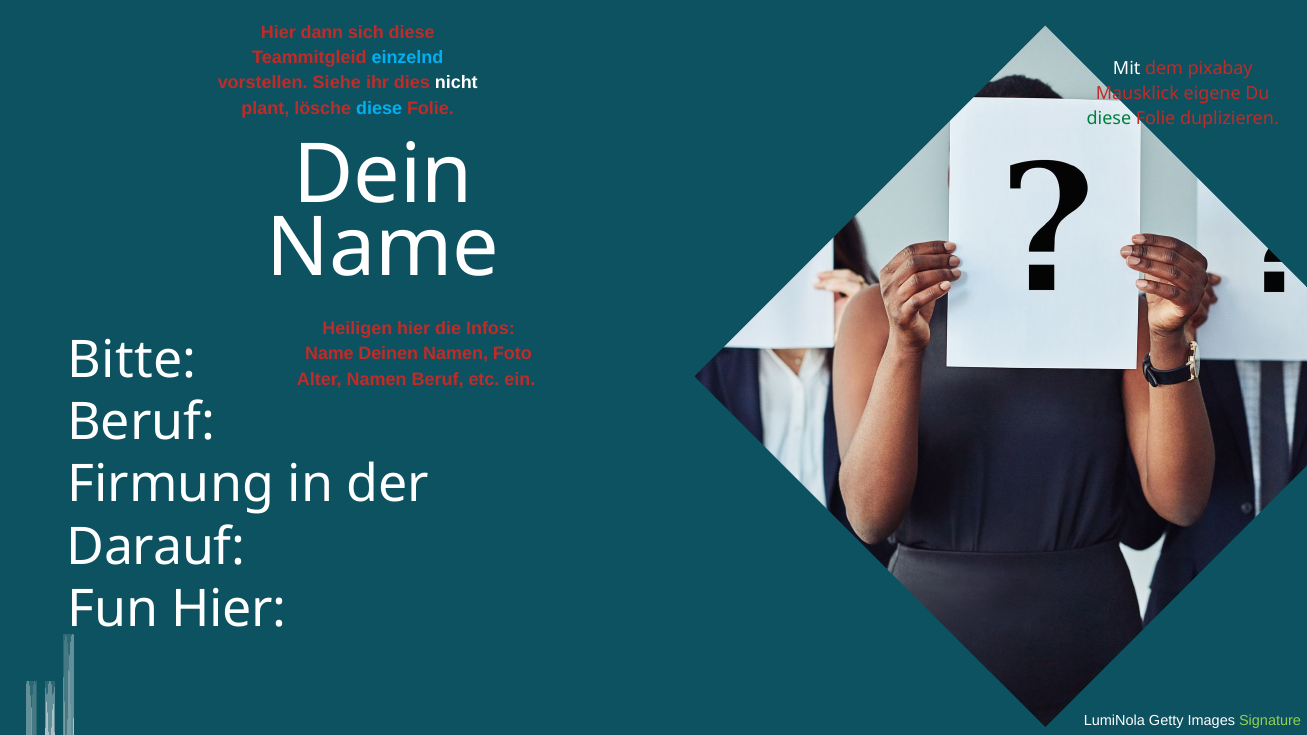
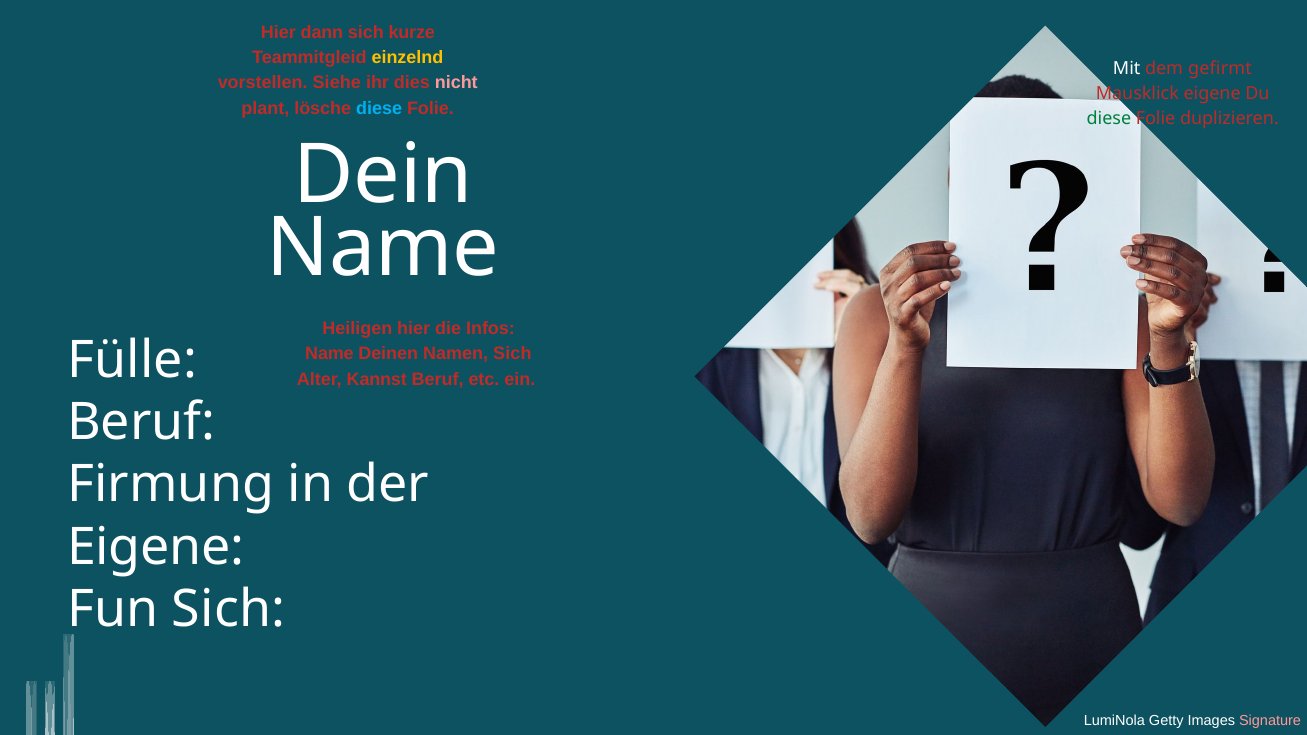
sich diese: diese -> kurze
einzelnd colour: light blue -> yellow
pixabay: pixabay -> gefirmt
nicht colour: white -> pink
Namen Foto: Foto -> Sich
Bitte: Bitte -> Fülle
Alter Namen: Namen -> Kannst
Darauf at (156, 547): Darauf -> Eigene
Fun Hier: Hier -> Sich
Signature colour: light green -> pink
